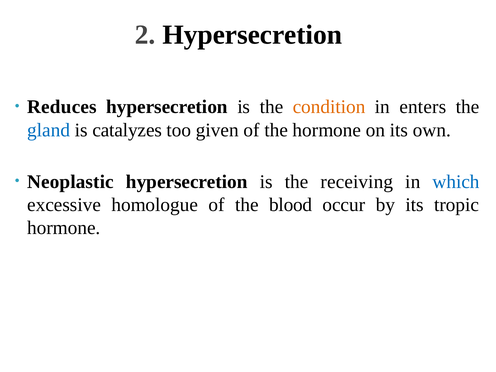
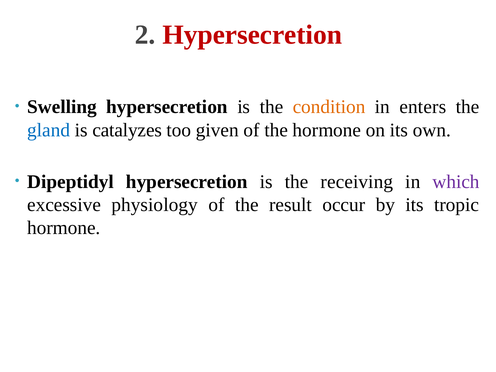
Hypersecretion at (252, 35) colour: black -> red
Reduces: Reduces -> Swelling
Neoplastic: Neoplastic -> Dipeptidyl
which colour: blue -> purple
homologue: homologue -> physiology
blood: blood -> result
